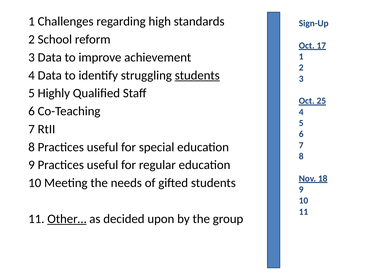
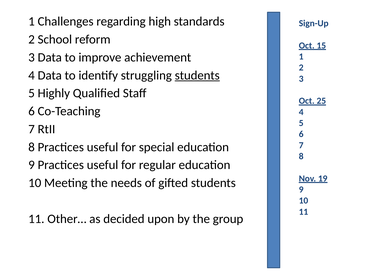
17: 17 -> 15
18: 18 -> 19
Other… underline: present -> none
